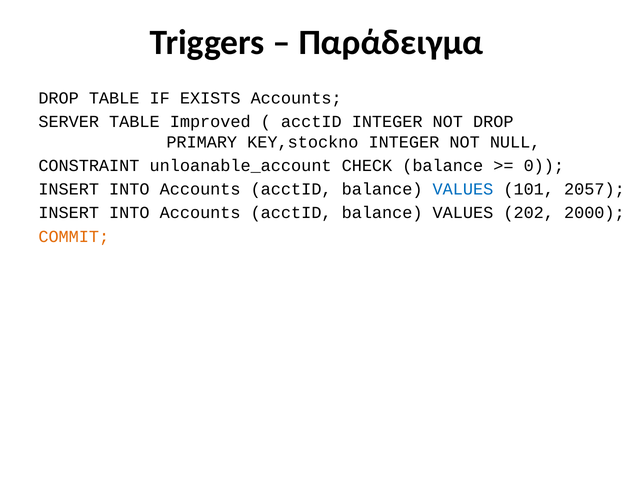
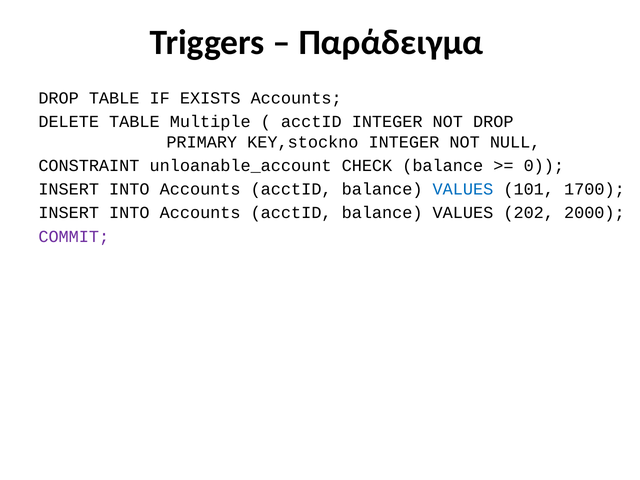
SERVER: SERVER -> DELETE
Improved: Improved -> Multiple
2057: 2057 -> 1700
COMMIT colour: orange -> purple
